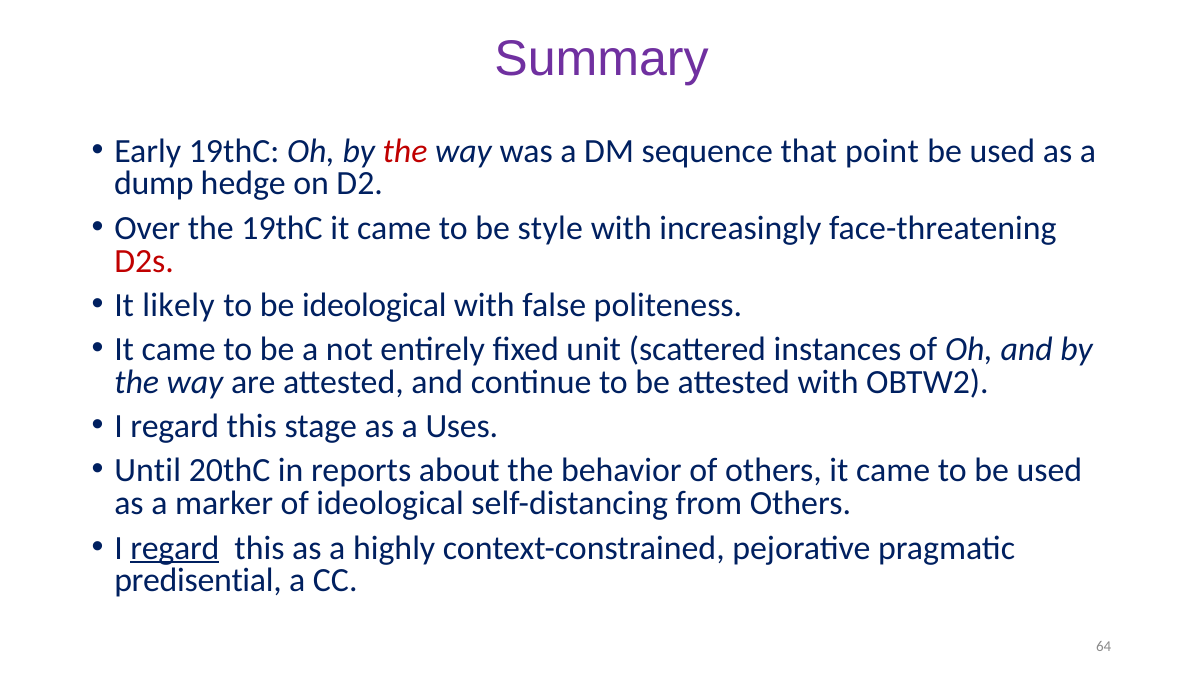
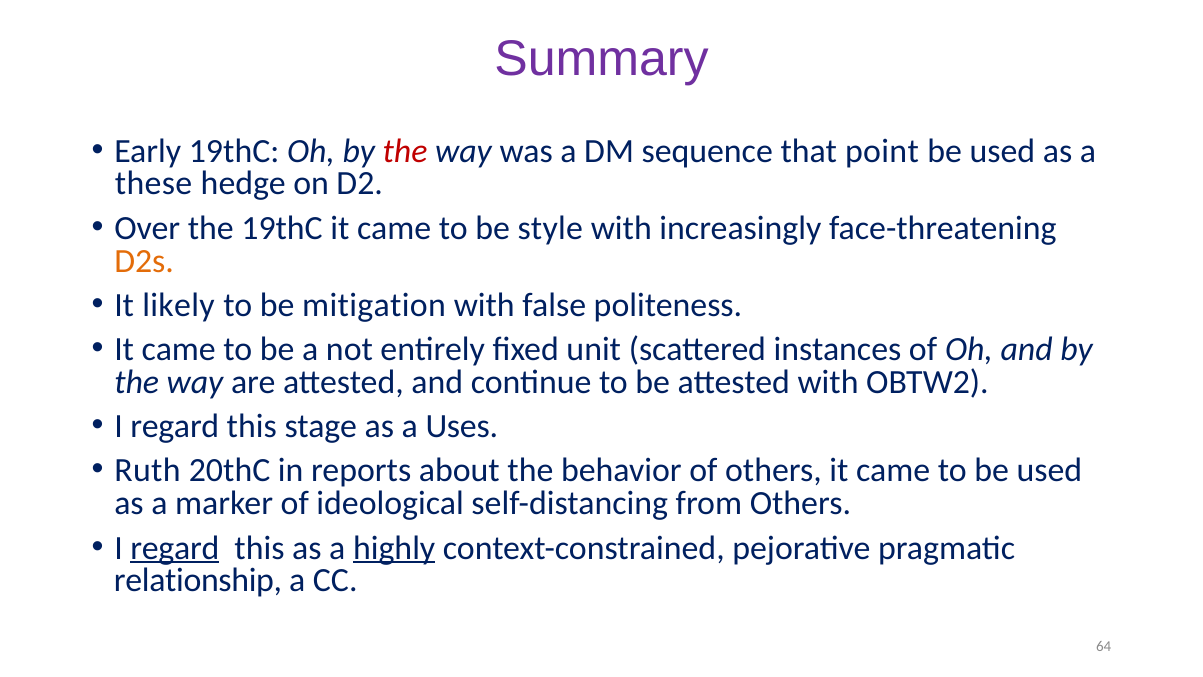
dump: dump -> these
D2s colour: red -> orange
be ideological: ideological -> mitigation
Until: Until -> Ruth
highly underline: none -> present
predisential: predisential -> relationship
